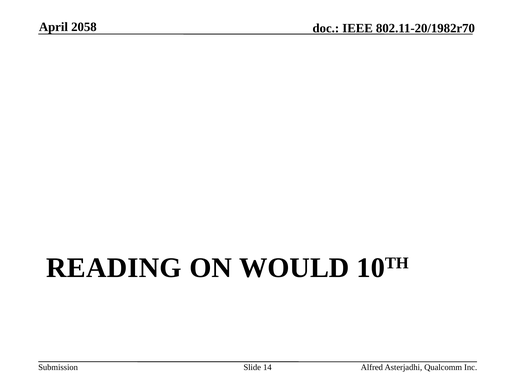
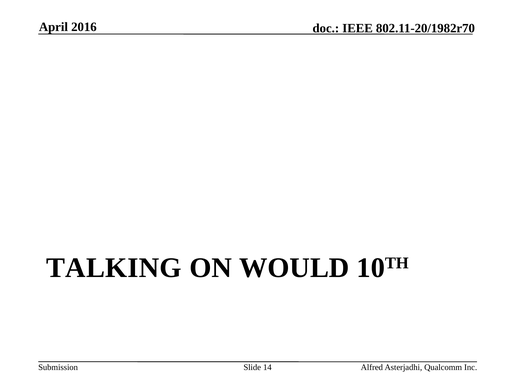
2058: 2058 -> 2016
READING: READING -> TALKING
